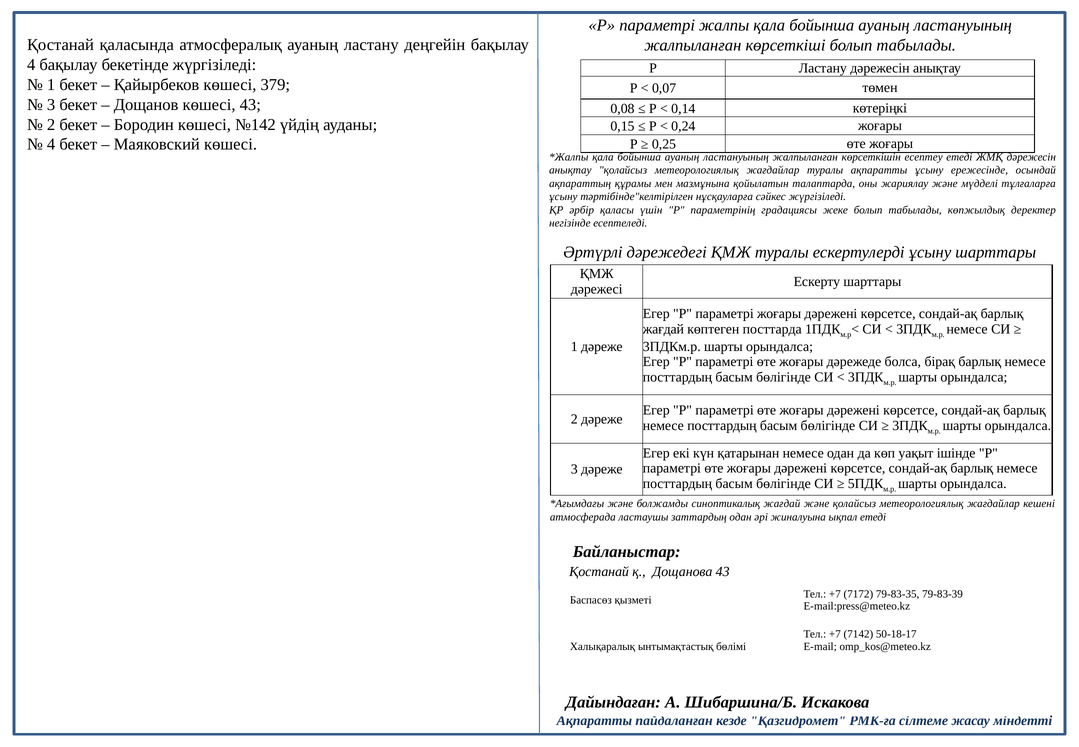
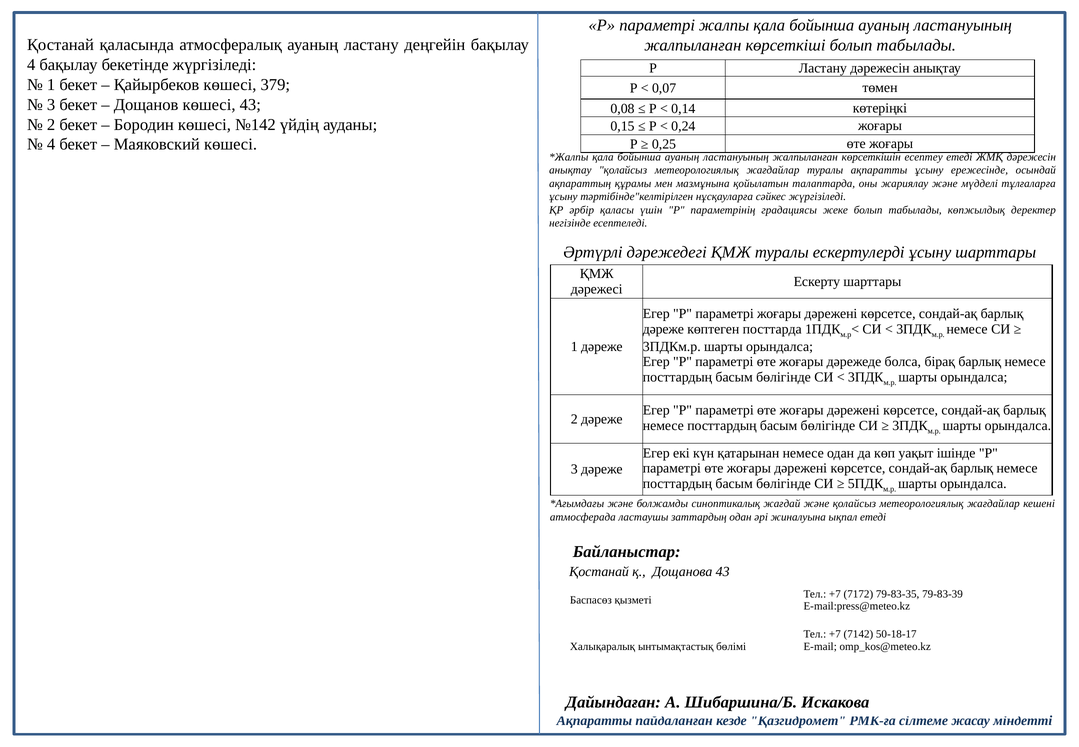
жағдай at (663, 329): жағдай -> дәреже
